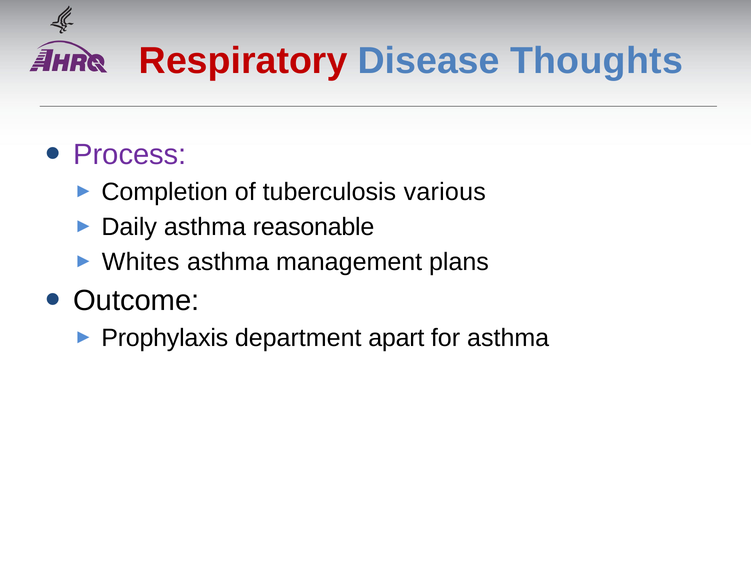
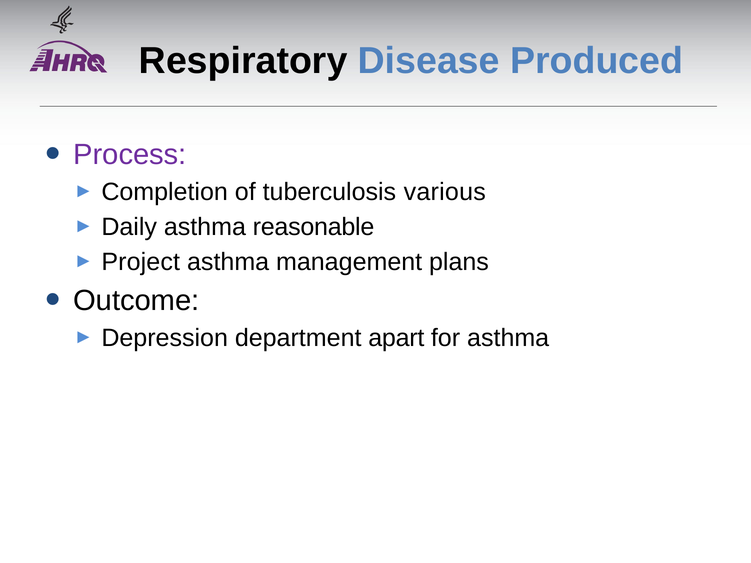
Respiratory colour: red -> black
Thoughts: Thoughts -> Produced
Whites: Whites -> Project
Prophylaxis: Prophylaxis -> Depression
